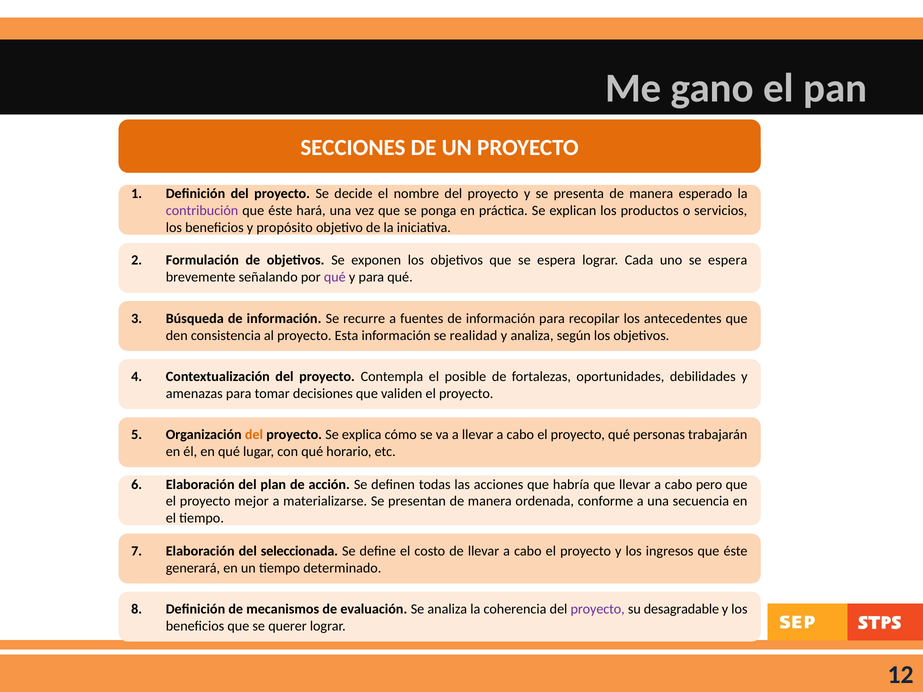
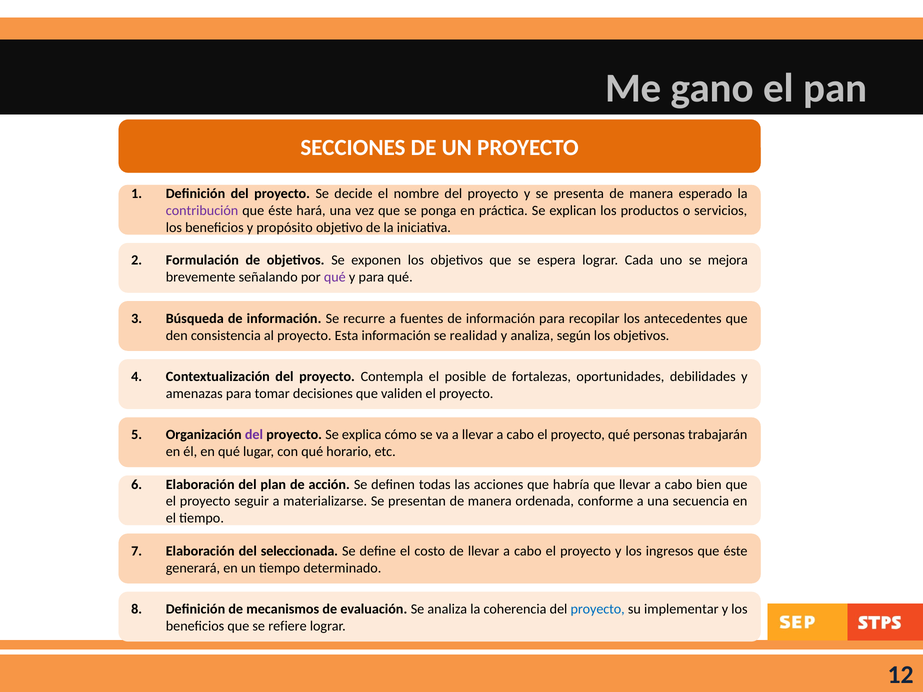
uno se espera: espera -> mejora
del at (254, 435) colour: orange -> purple
pero: pero -> bien
mejor: mejor -> seguir
proyecto at (598, 609) colour: purple -> blue
desagradable: desagradable -> implementar
querer: querer -> refiere
